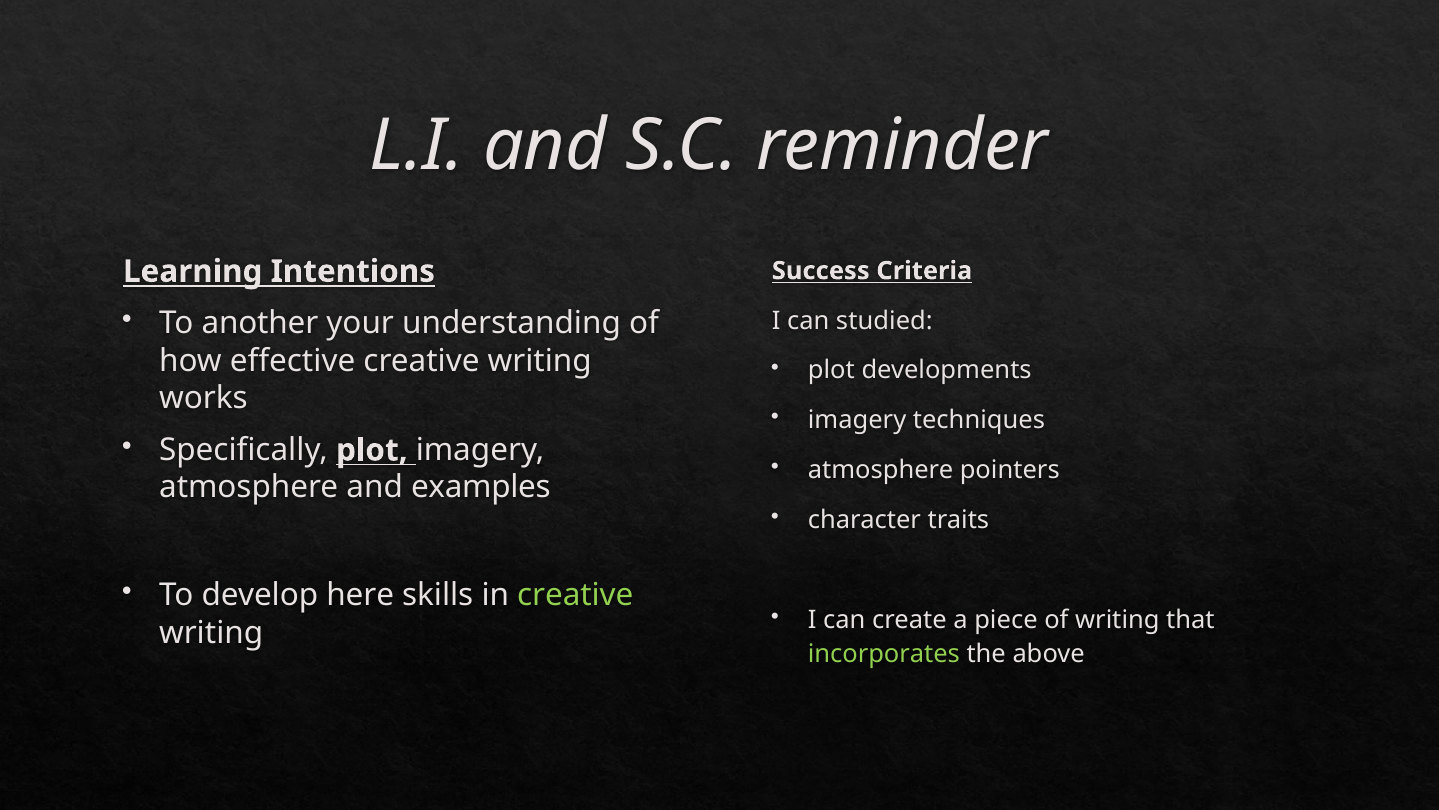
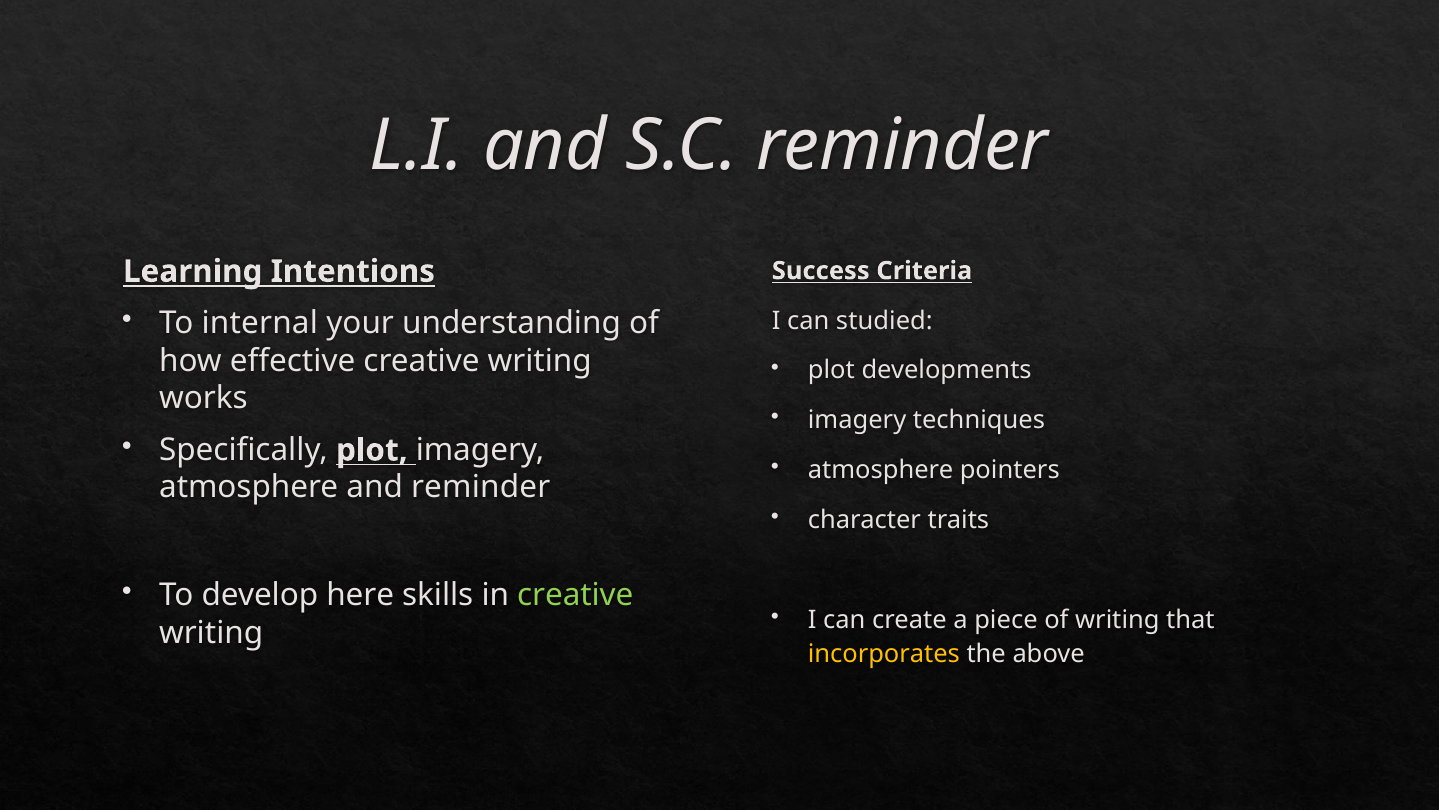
another: another -> internal
and examples: examples -> reminder
incorporates colour: light green -> yellow
